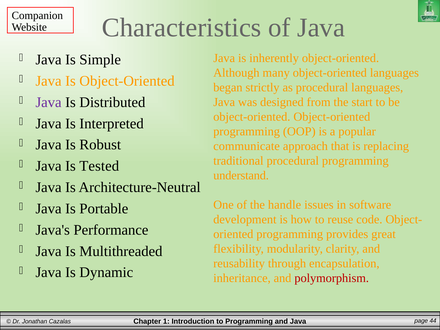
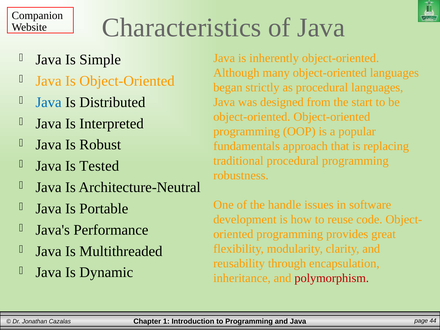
Java at (49, 102) colour: purple -> blue
communicate: communicate -> fundamentals
understand: understand -> robustness
